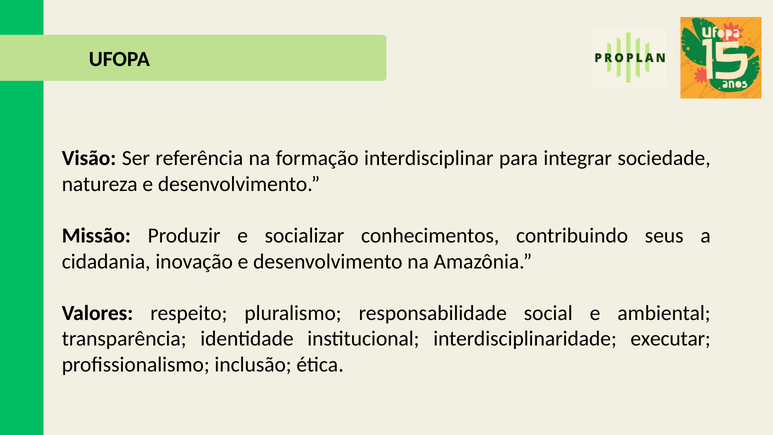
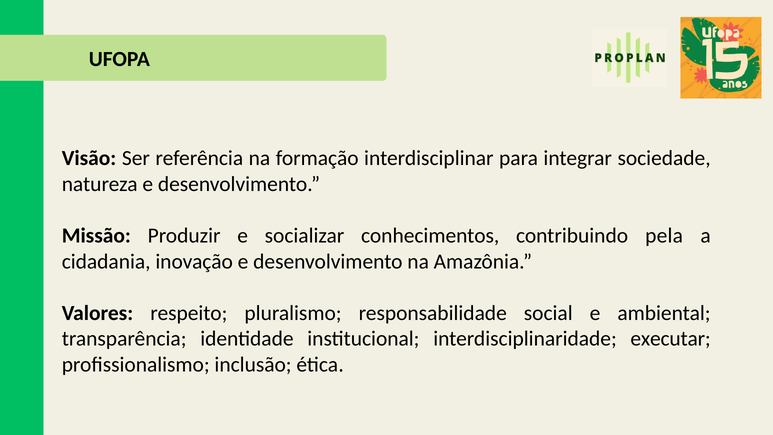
seus: seus -> pela
